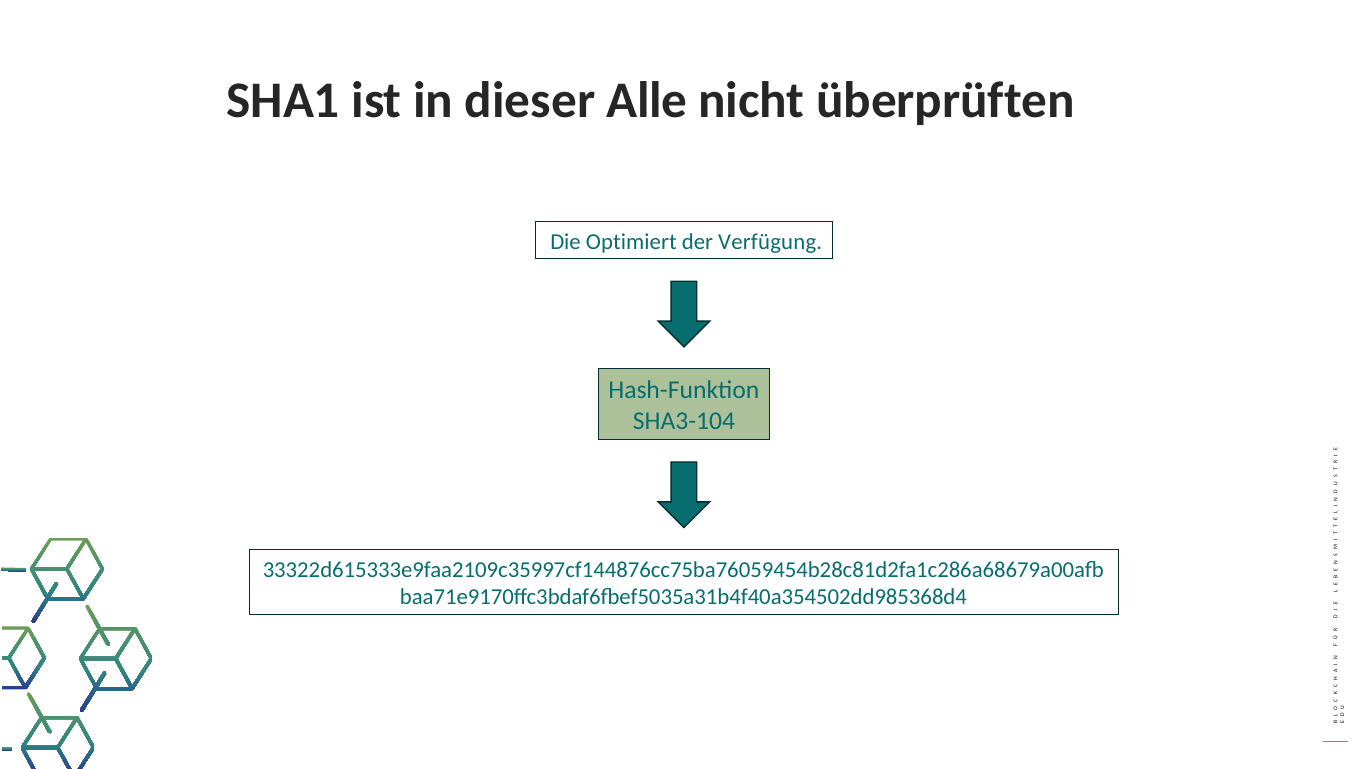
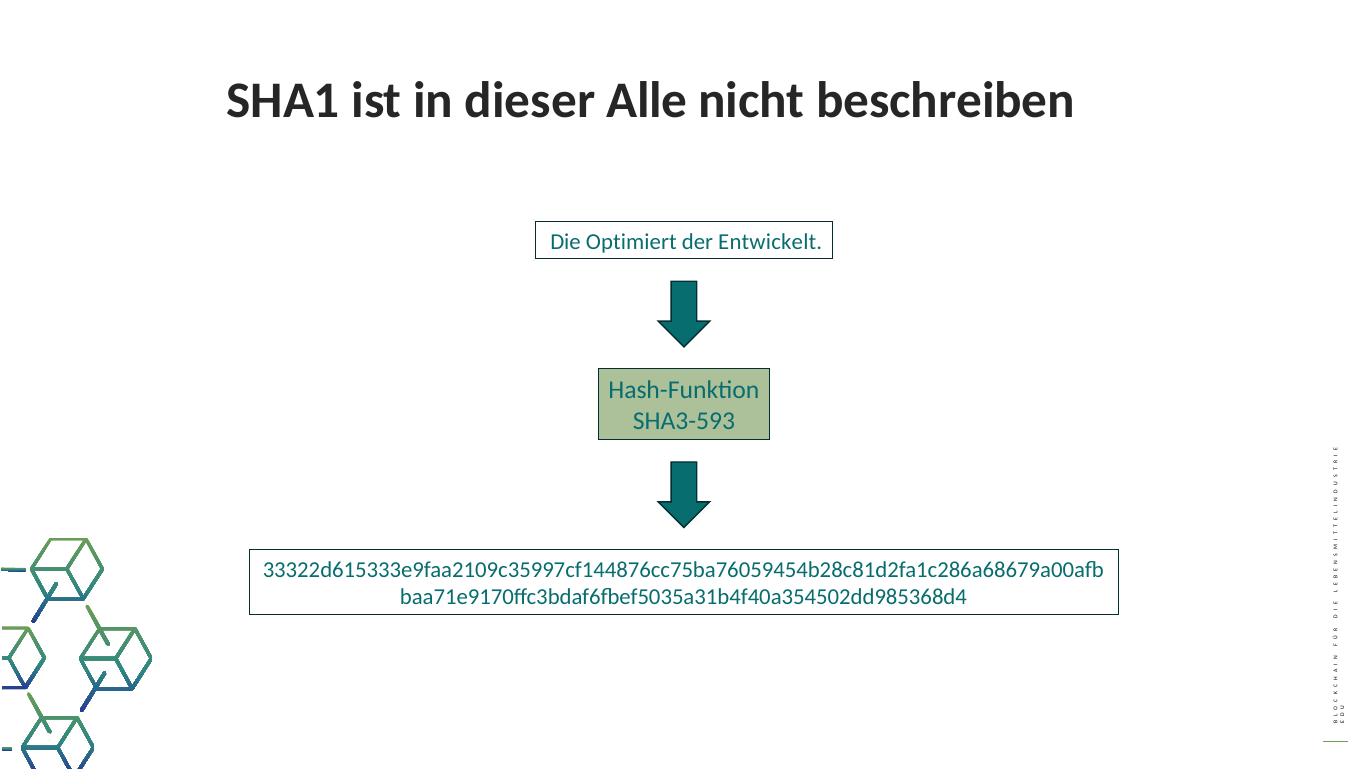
überprüften: überprüften -> beschreiben
Verfügung: Verfügung -> Entwickelt
SHA3-104: SHA3-104 -> SHA3-593
